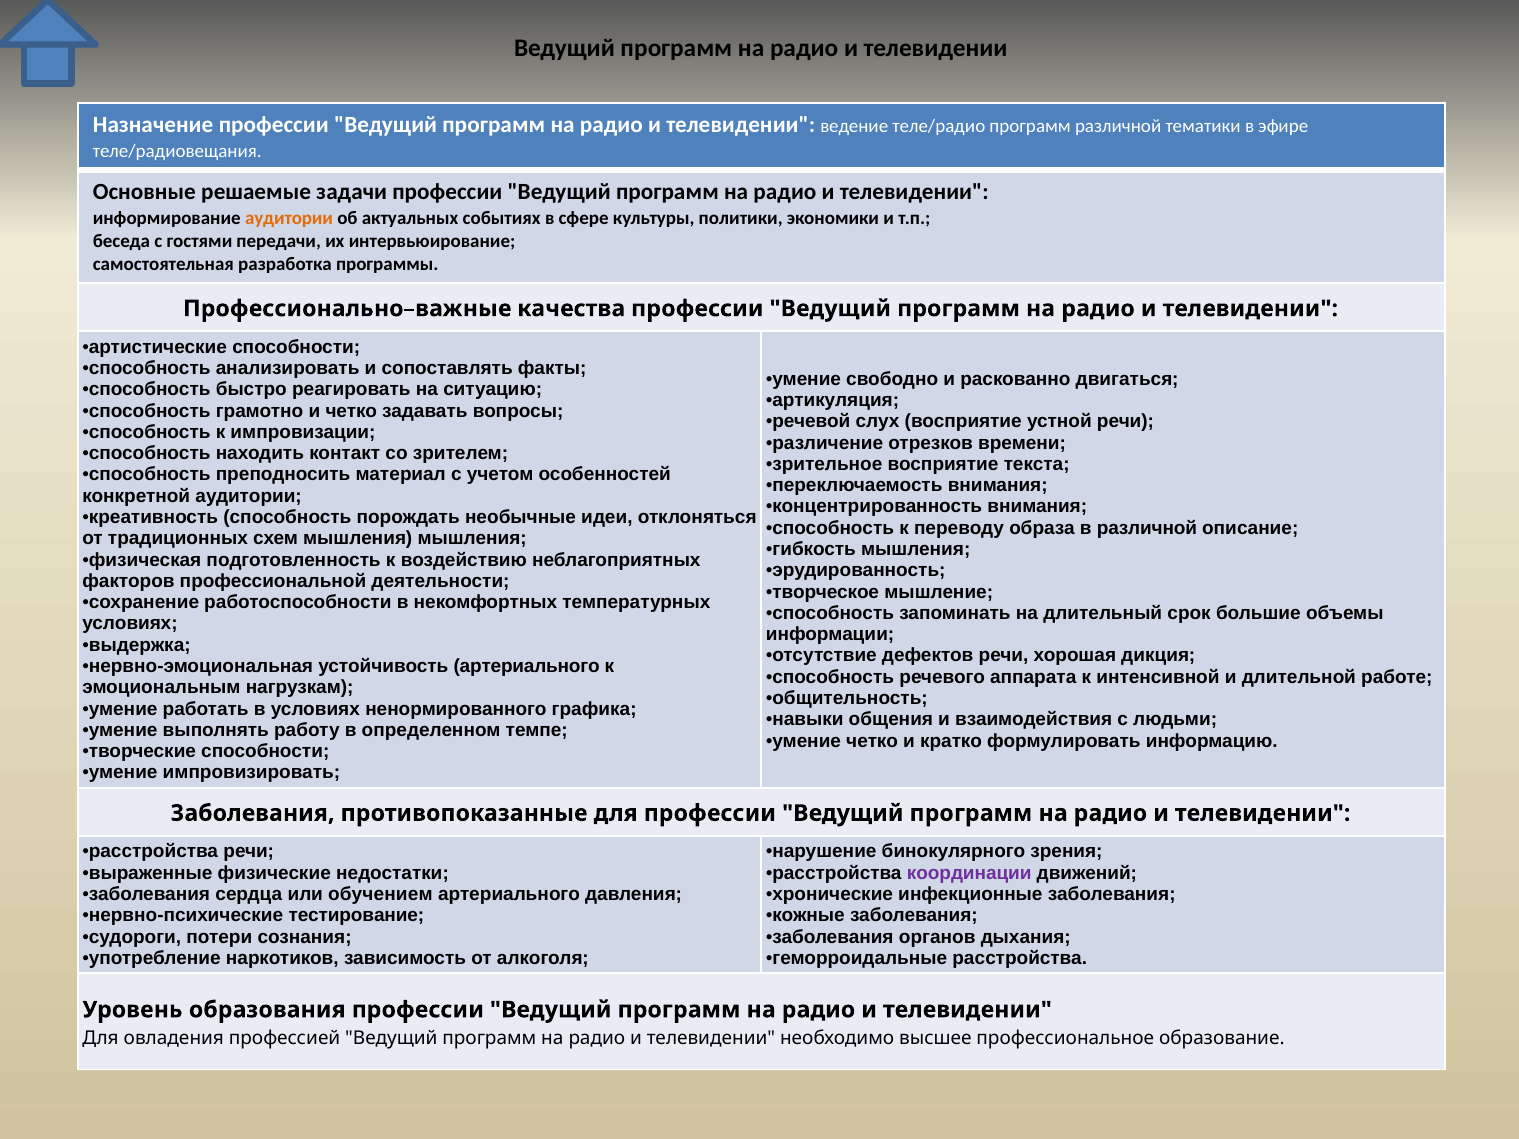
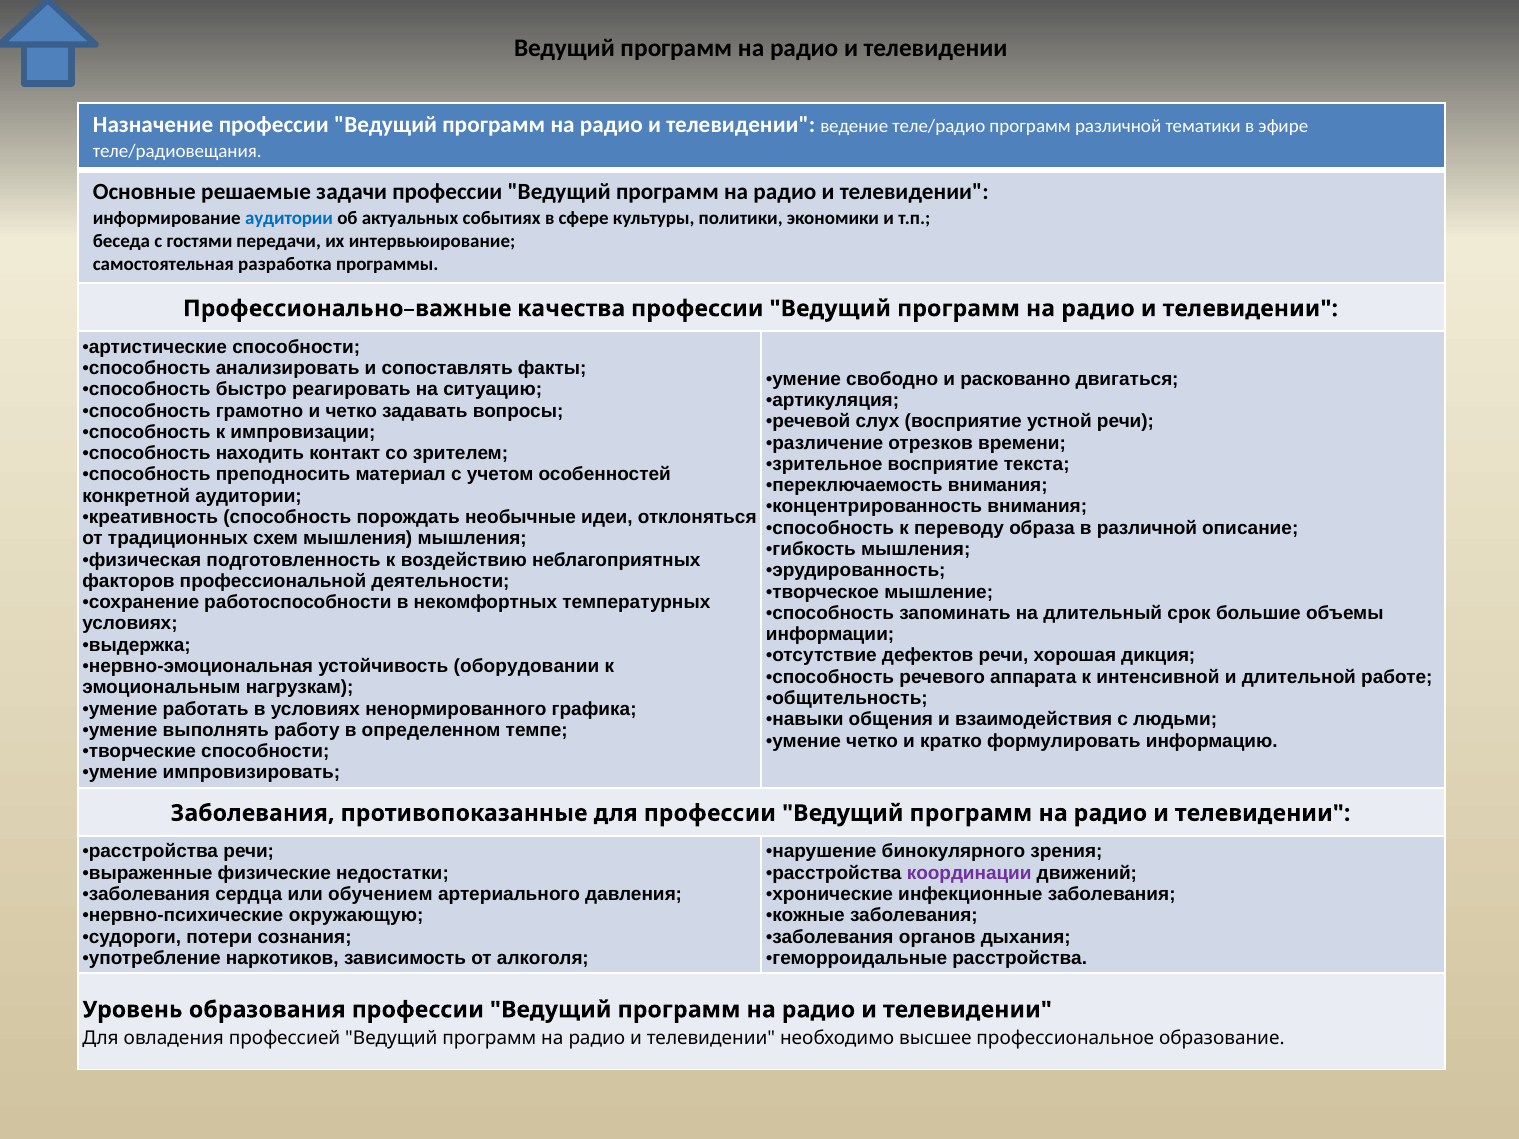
аудитории at (289, 218) colour: orange -> blue
устойчивость артериального: артериального -> оборудовании
тестирование: тестирование -> окружающую
